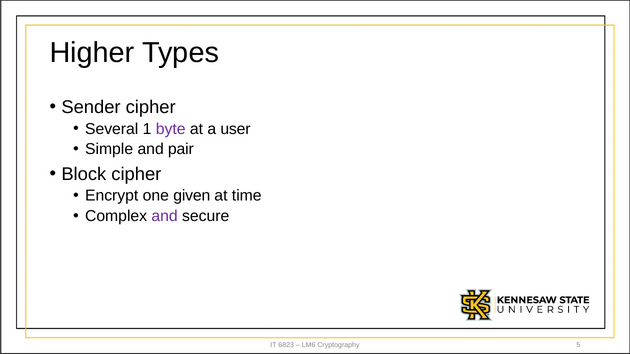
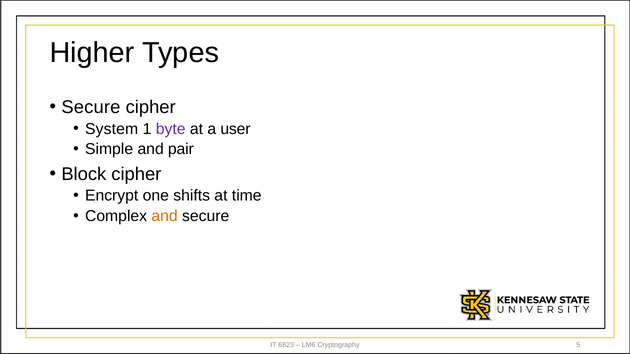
Sender at (91, 107): Sender -> Secure
Several: Several -> System
given: given -> shifts
and at (165, 216) colour: purple -> orange
